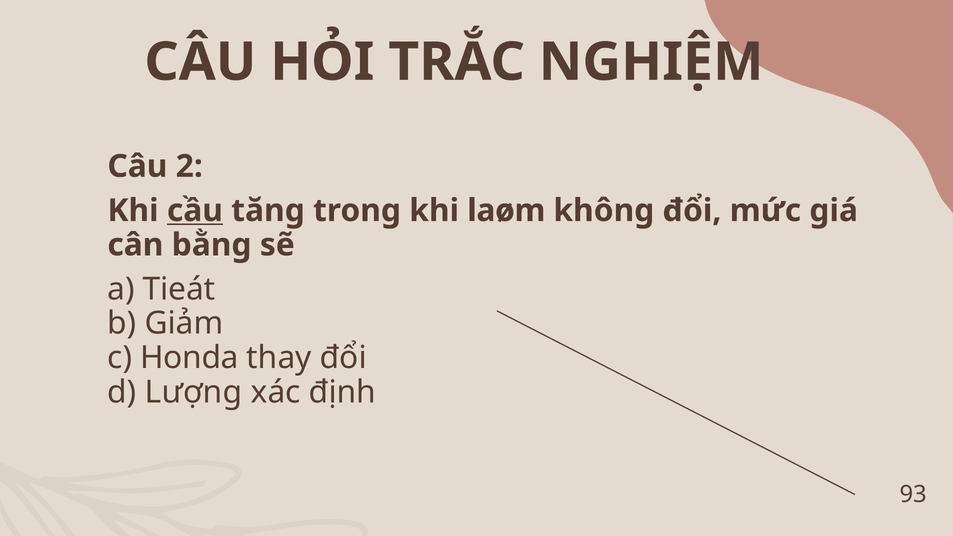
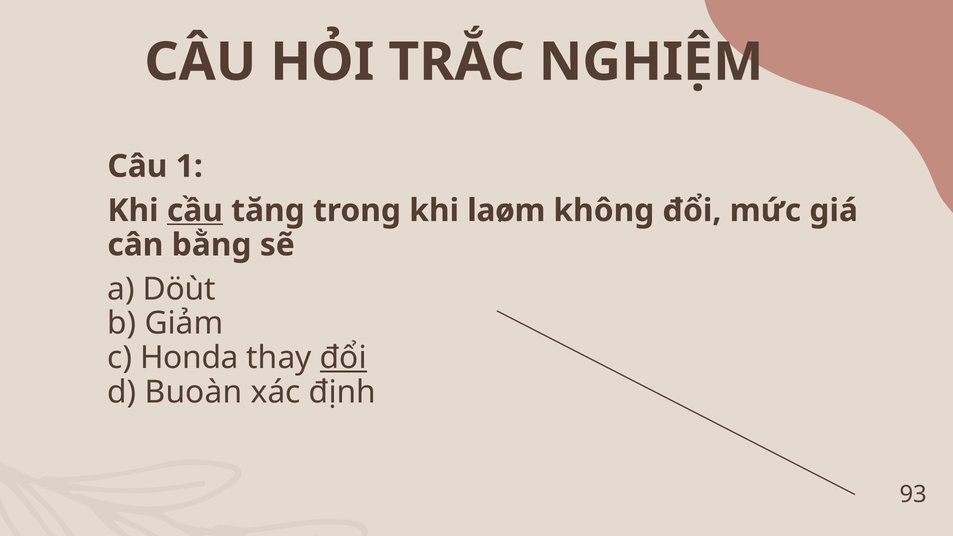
2: 2 -> 1
Tieát: Tieát -> Döùt
đổi underline: none -> present
Lượng: Lượng -> Buoàn
